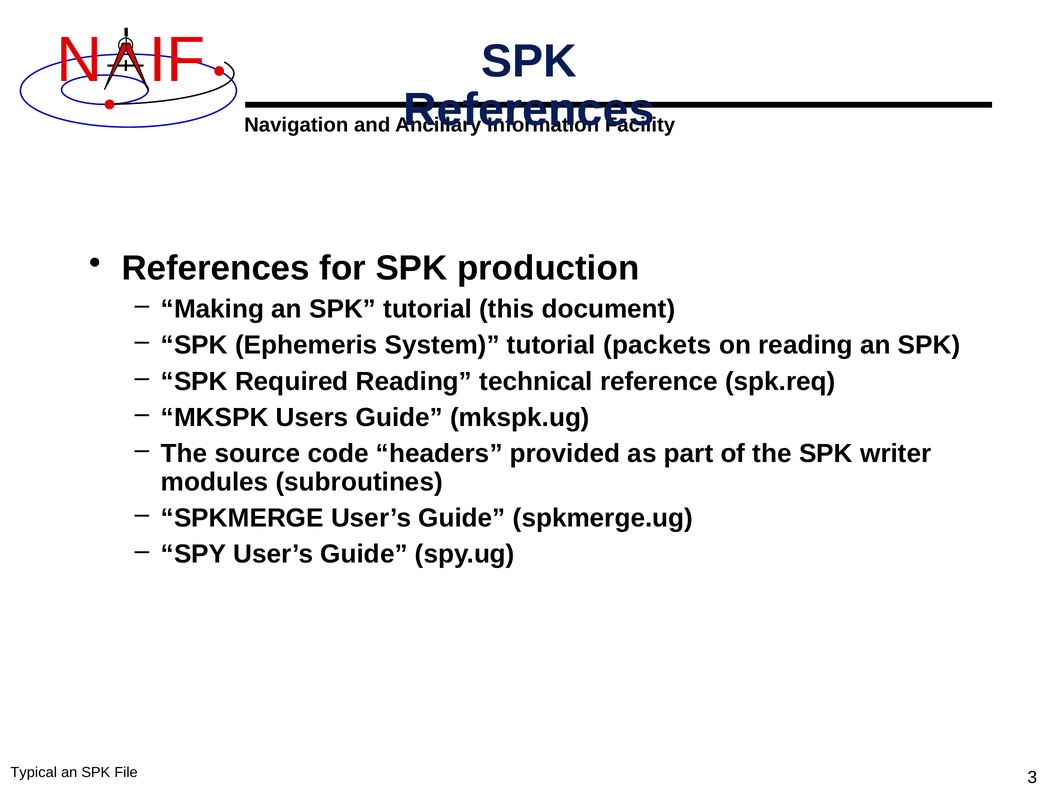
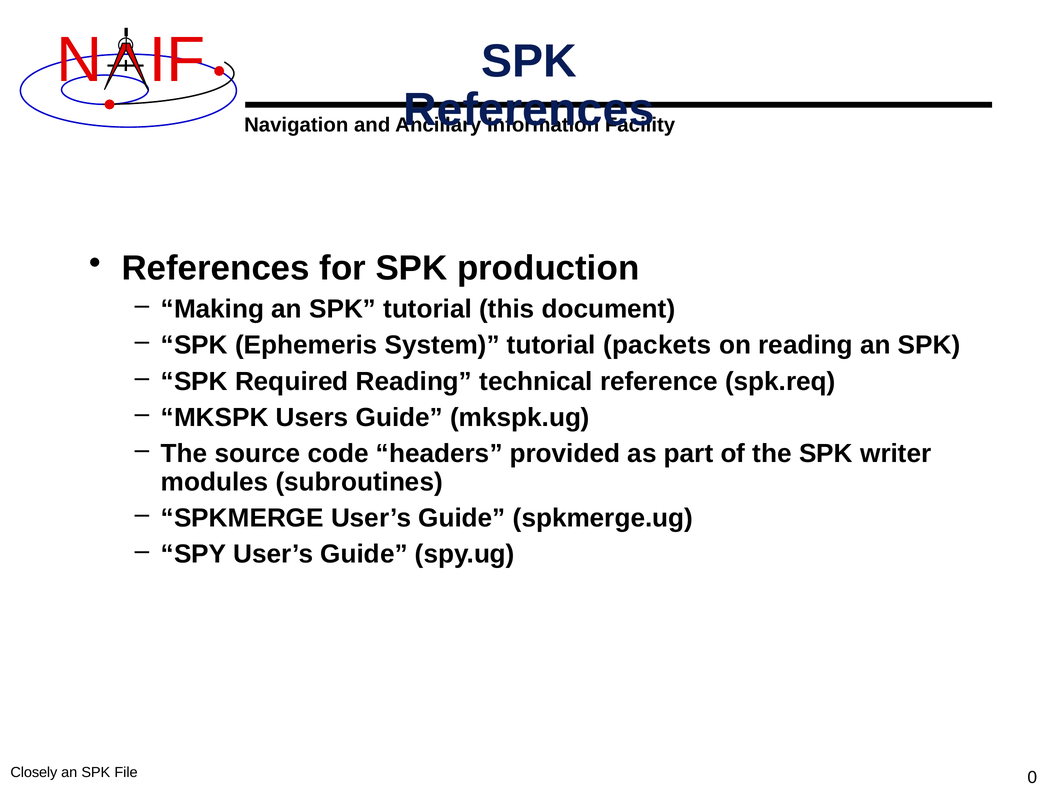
Typical: Typical -> Closely
3: 3 -> 0
